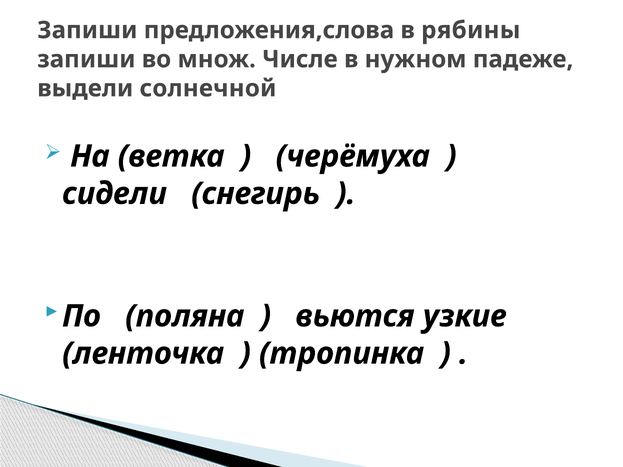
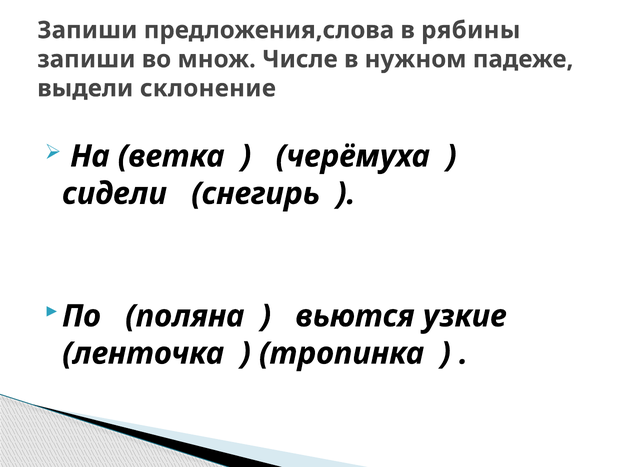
солнечной: солнечной -> склонение
